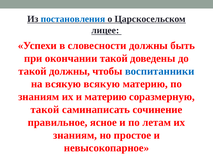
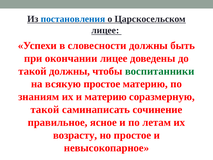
окончании такой: такой -> лицее
воспитанники colour: blue -> green
всякую всякую: всякую -> простое
знаниям at (75, 135): знаниям -> возрасту
